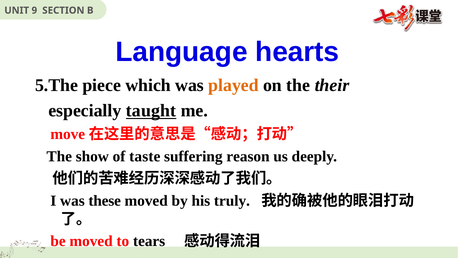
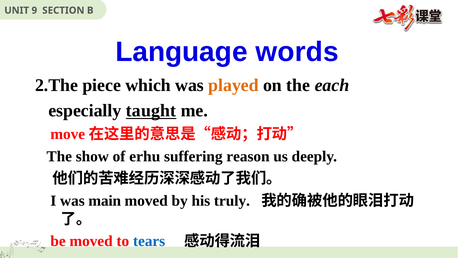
hearts: hearts -> words
5.The: 5.The -> 2.The
their: their -> each
taste: taste -> erhu
these: these -> main
tears colour: black -> blue
